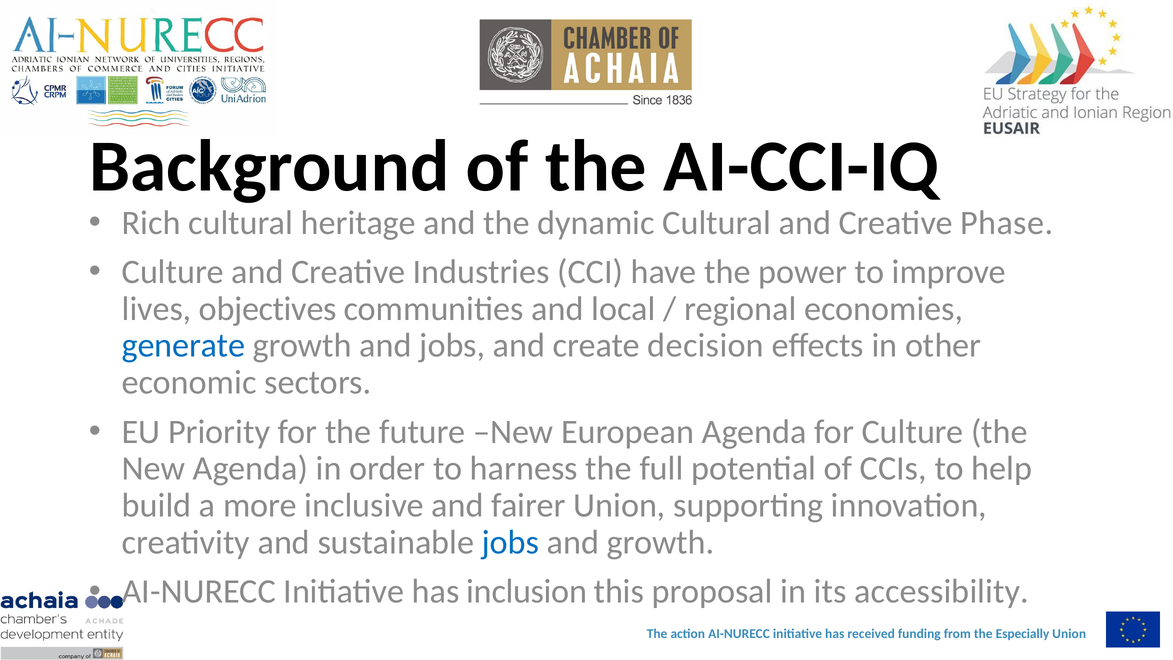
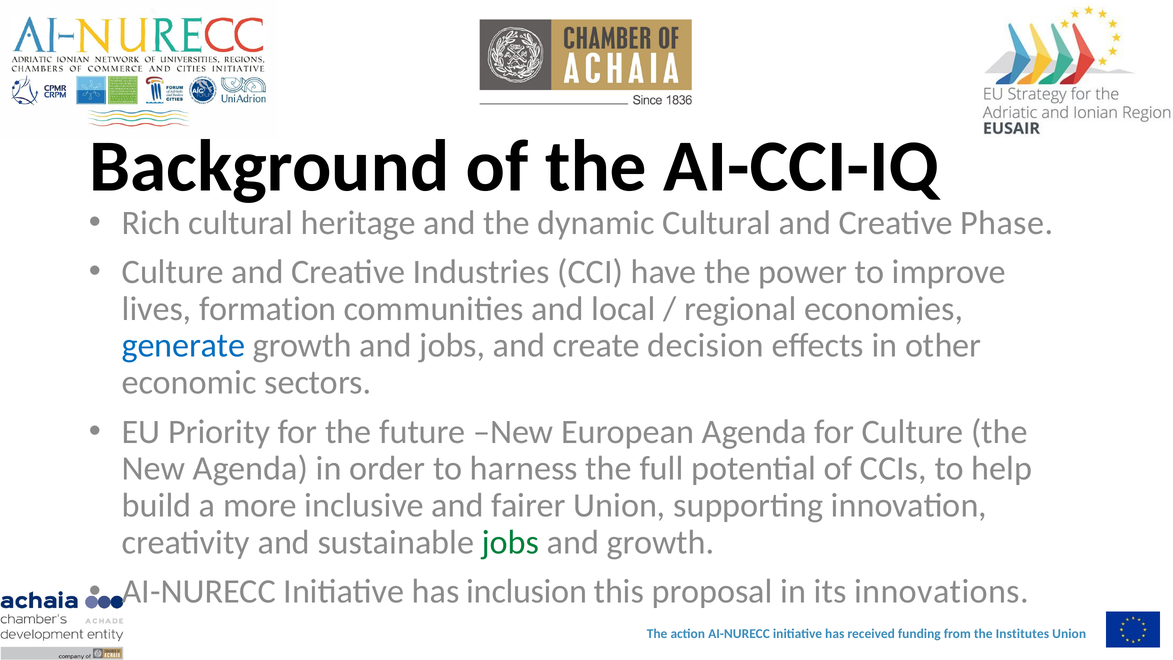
objectives: objectives -> formation
jobs at (510, 542) colour: blue -> green
accessibility: accessibility -> innovations
Especially: Especially -> Institutes
